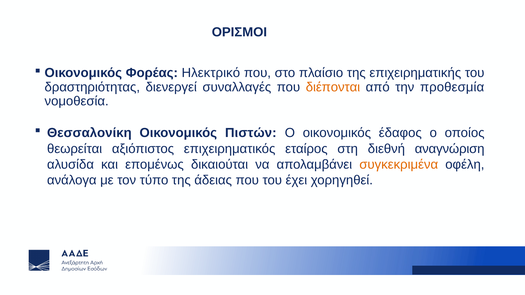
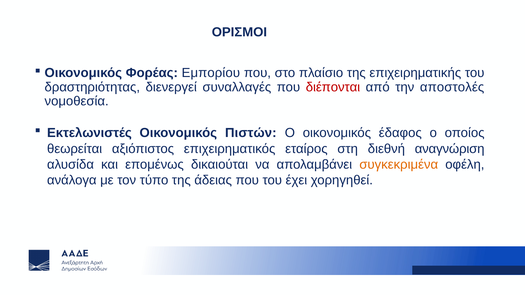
Ηλεκτρικό: Ηλεκτρικό -> Εμπορίου
διέπονται colour: orange -> red
προθεσμία: προθεσμία -> αποστολές
Θεσσαλονίκη: Θεσσαλονίκη -> Εκτελωνιστές
